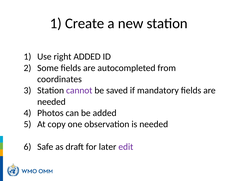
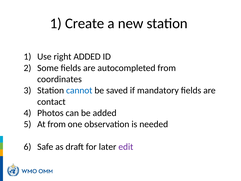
cannot colour: purple -> blue
needed at (51, 102): needed -> contact
At copy: copy -> from
